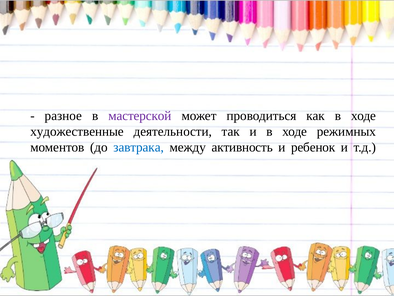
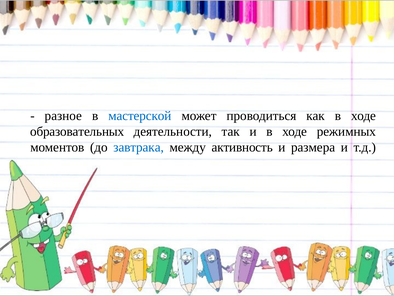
мастерской colour: purple -> blue
художественные: художественные -> образовательных
ребенок: ребенок -> размера
